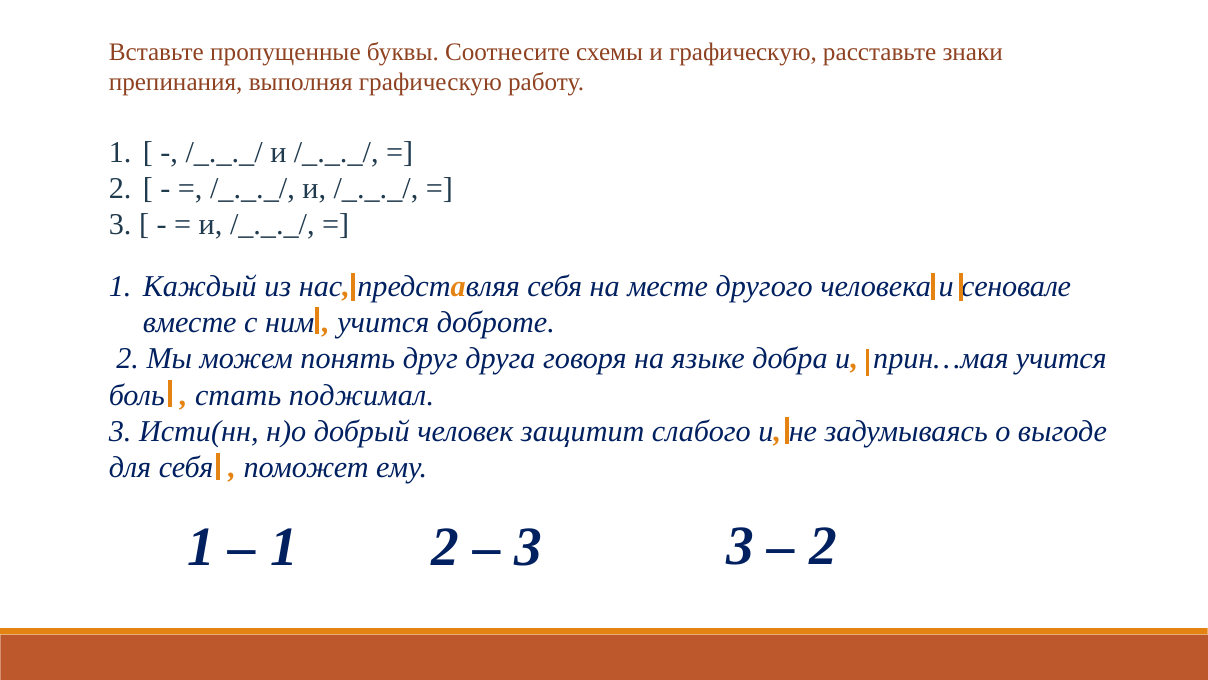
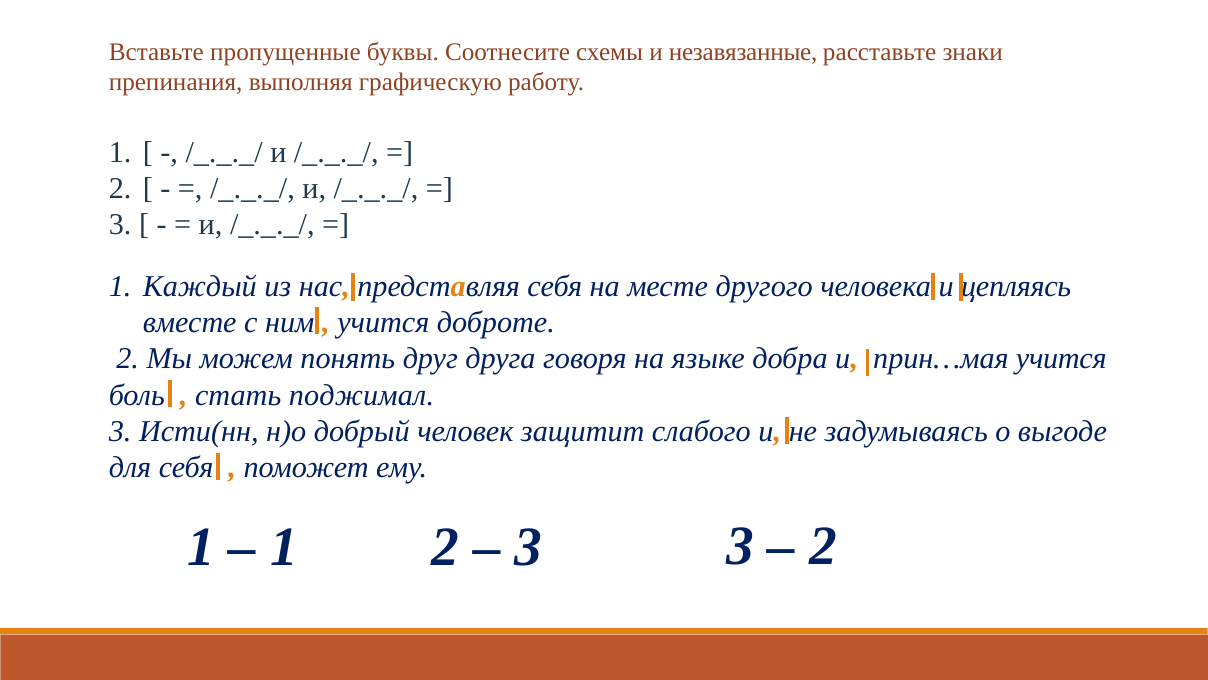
и графическую: графическую -> незавязанные
сеновале: сеновале -> цепляясь
